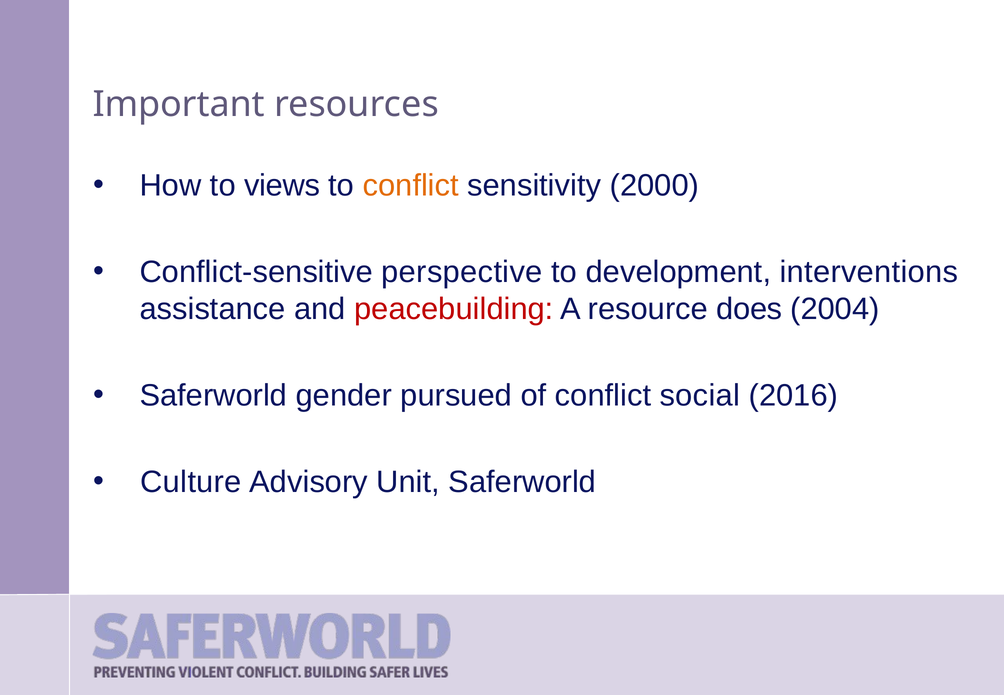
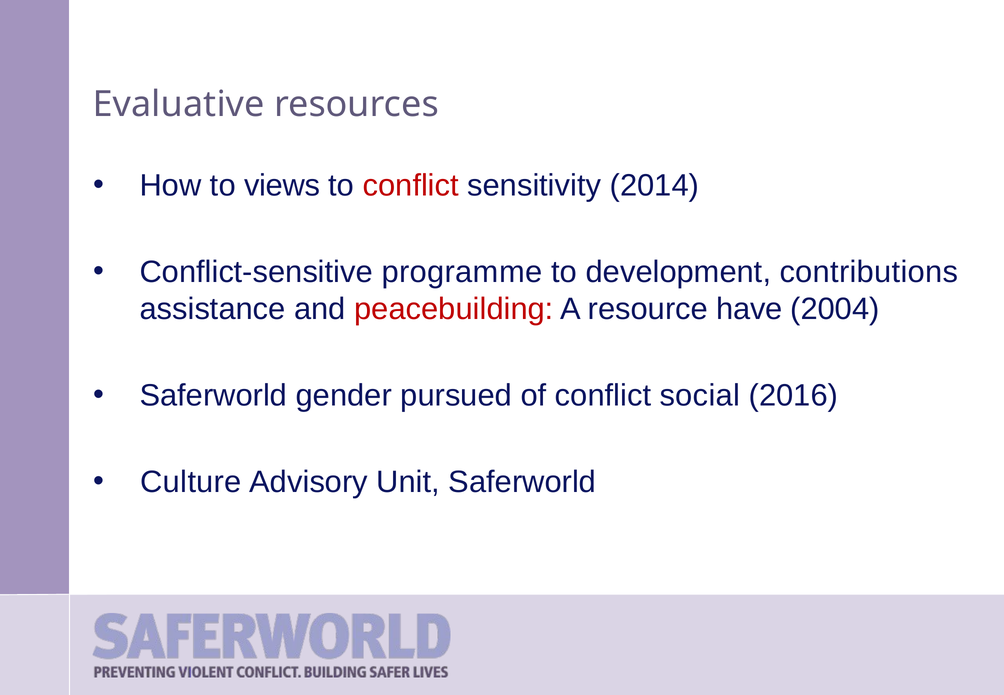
Important: Important -> Evaluative
conflict at (411, 186) colour: orange -> red
2000: 2000 -> 2014
perspective: perspective -> programme
interventions: interventions -> contributions
does: does -> have
